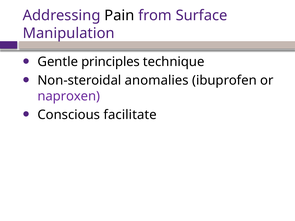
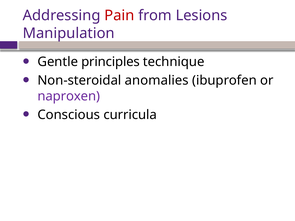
Pain colour: black -> red
Surface: Surface -> Lesions
facilitate: facilitate -> curricula
